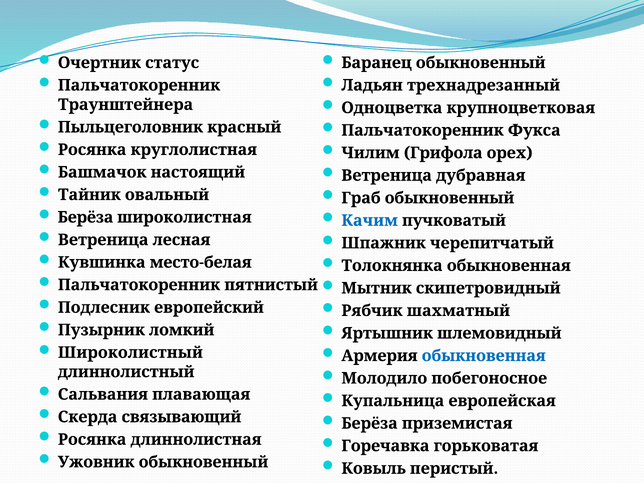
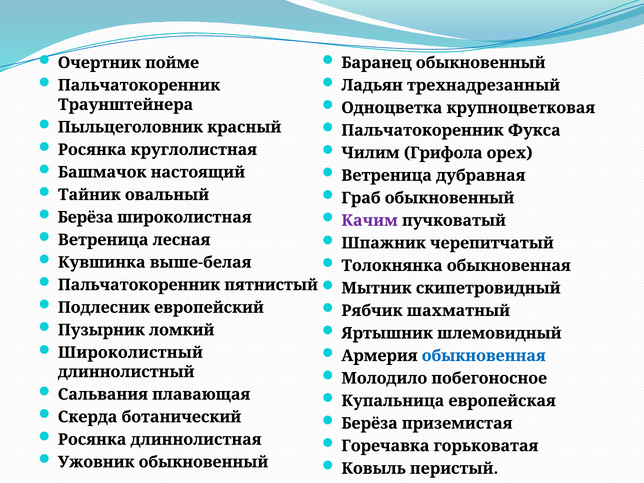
статус: статус -> пойме
Качим colour: blue -> purple
место-белая: место-белая -> выше-белая
связывающий: связывающий -> ботанический
